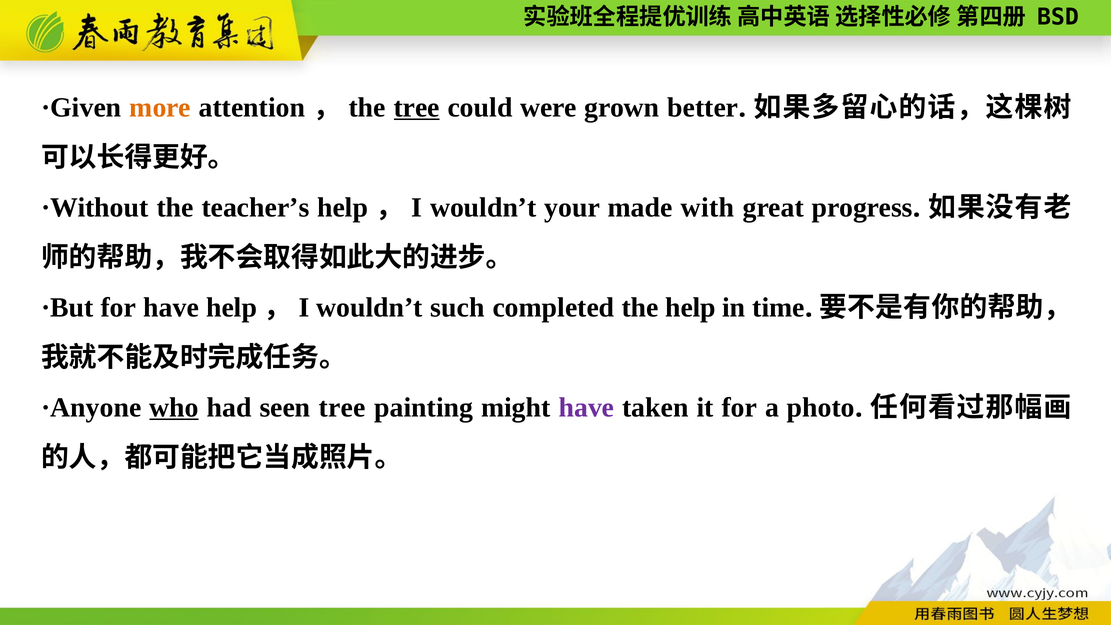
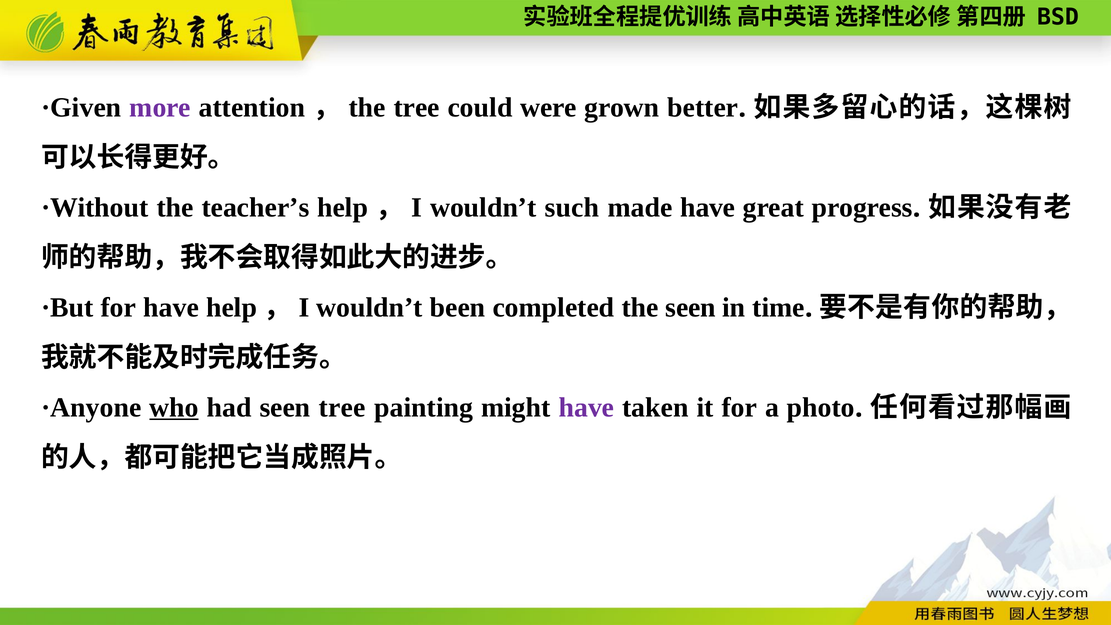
more colour: orange -> purple
tree at (417, 107) underline: present -> none
your: your -> such
made with: with -> have
such: such -> been
the help: help -> seen
